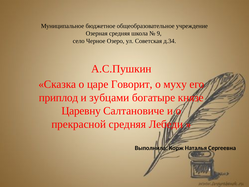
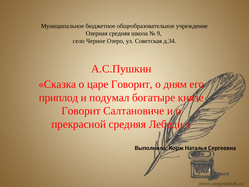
муху: муху -> дням
зубцами: зубцами -> подумал
Царевну at (81, 111): Царевну -> Говорит
